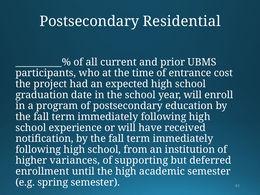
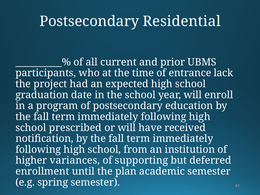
cost: cost -> lack
experience: experience -> prescribed
the high: high -> plan
